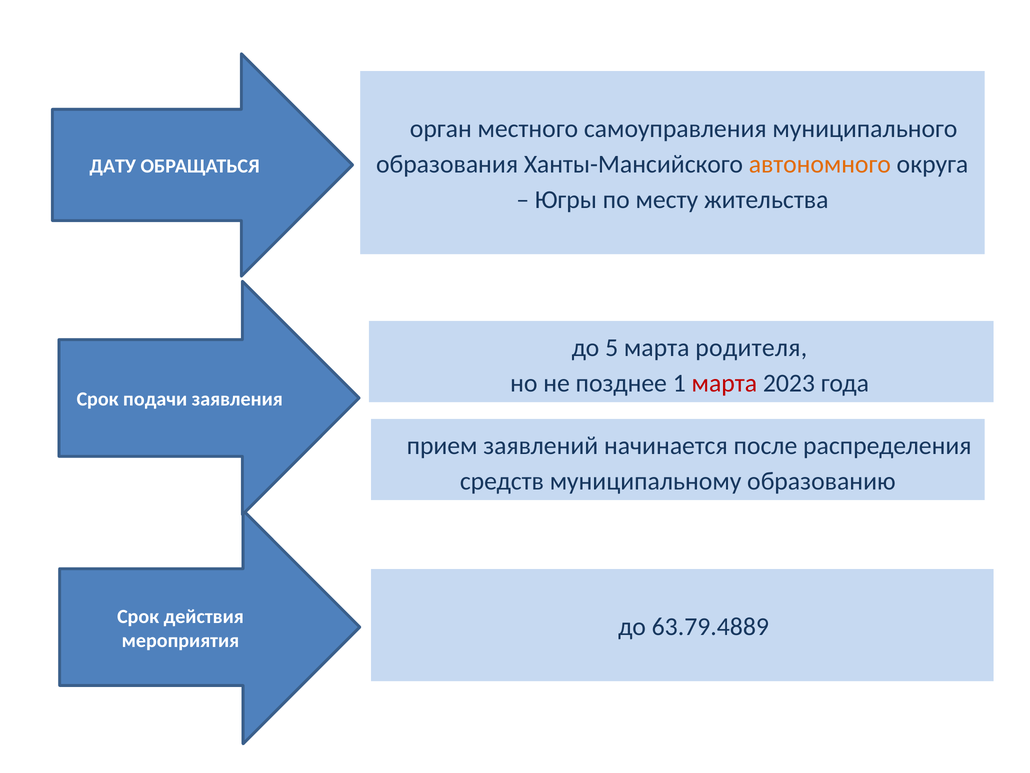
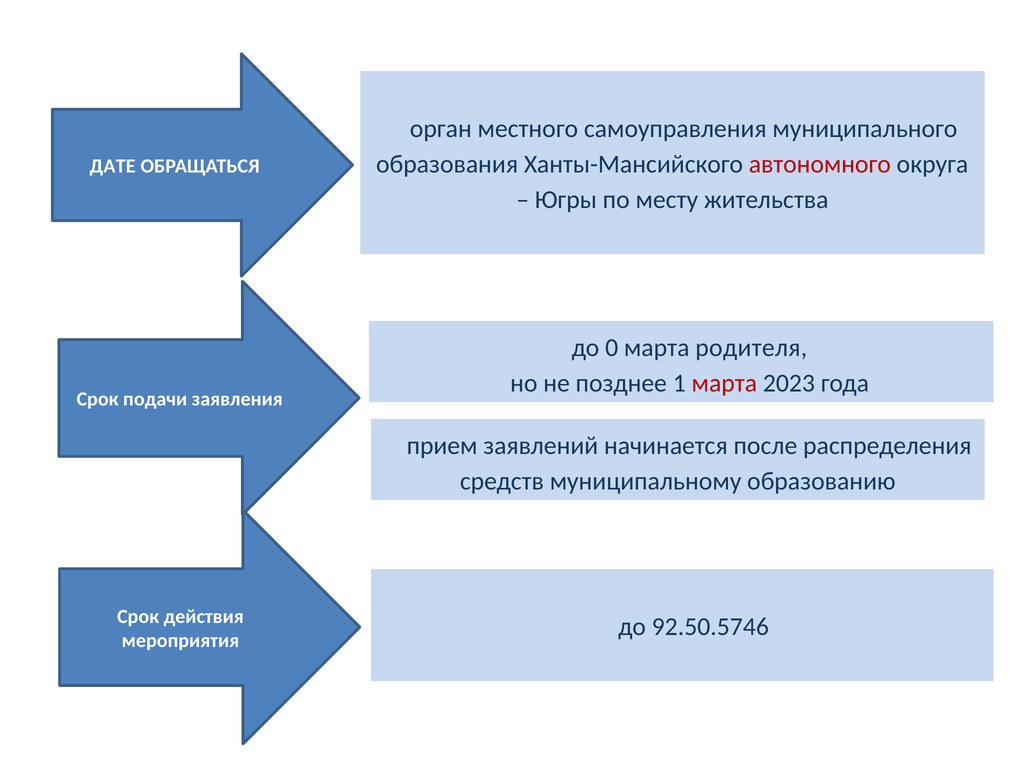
автономного colour: orange -> red
ДАТУ: ДАТУ -> ДАТЕ
5: 5 -> 0
63.79.4889: 63.79.4889 -> 92.50.5746
